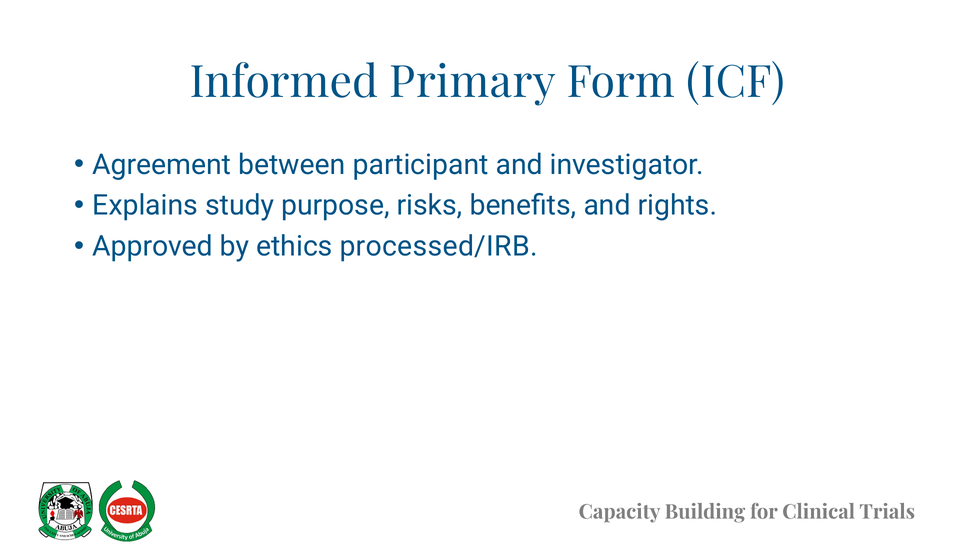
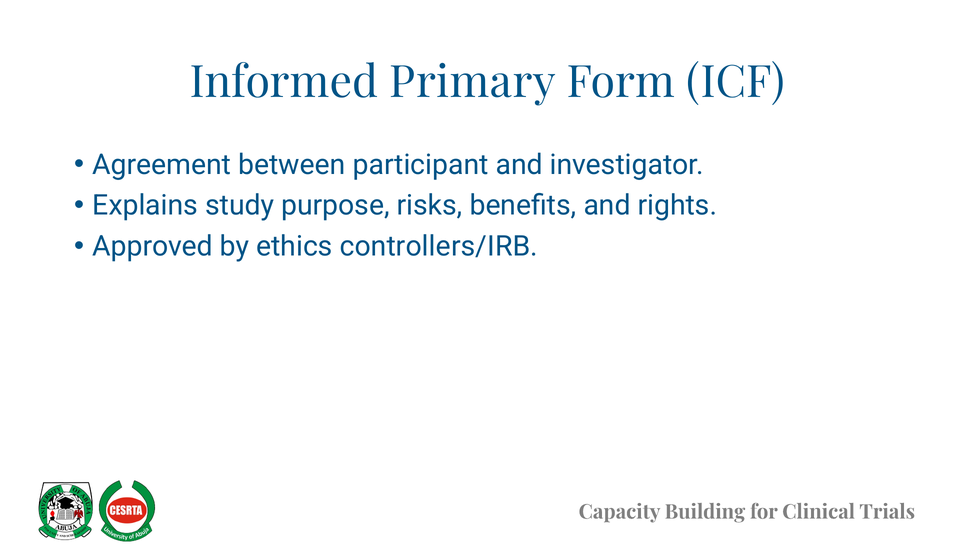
processed/IRB: processed/IRB -> controllers/IRB
